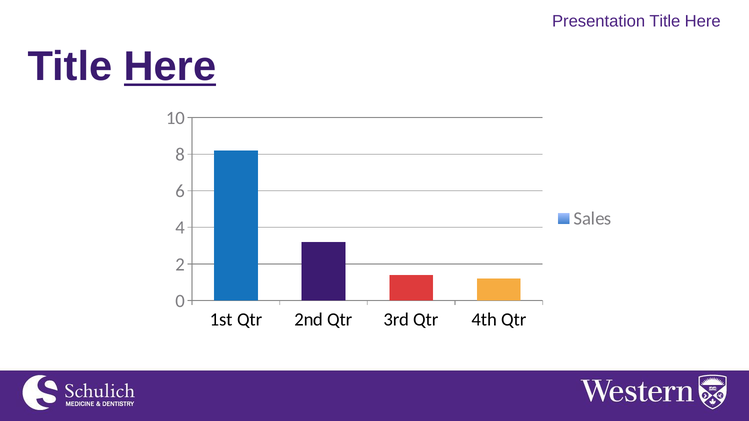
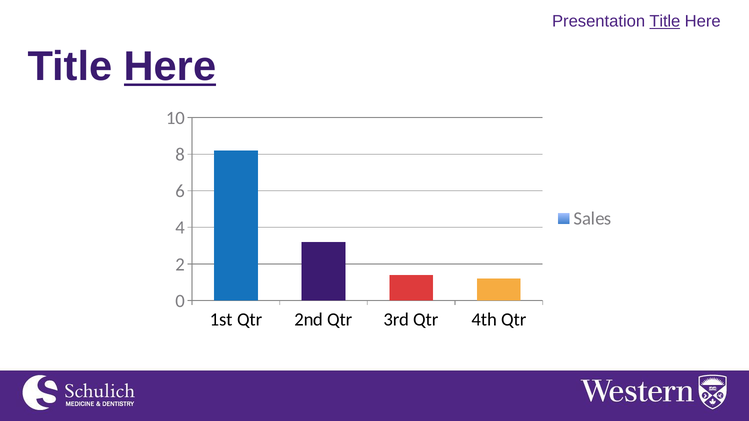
Title at (665, 21) underline: none -> present
